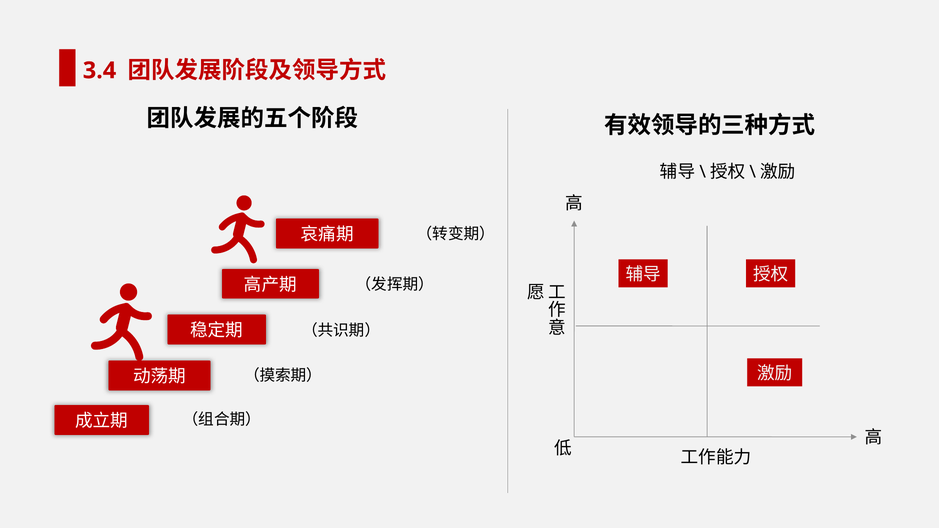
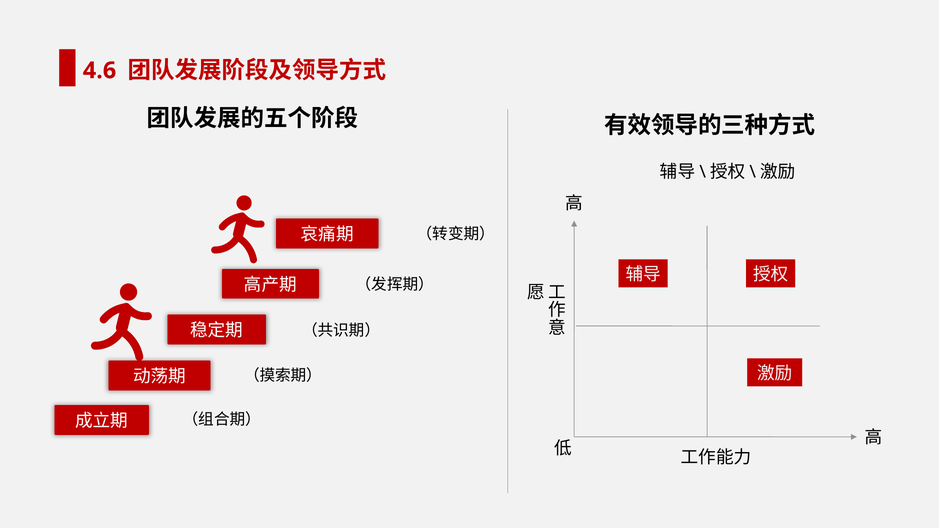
3.4: 3.4 -> 4.6
